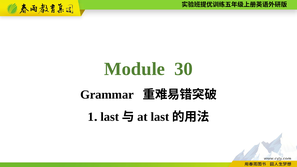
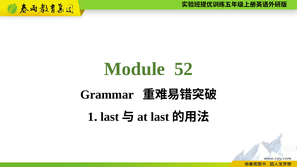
30: 30 -> 52
